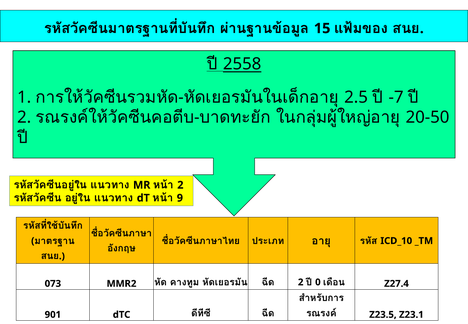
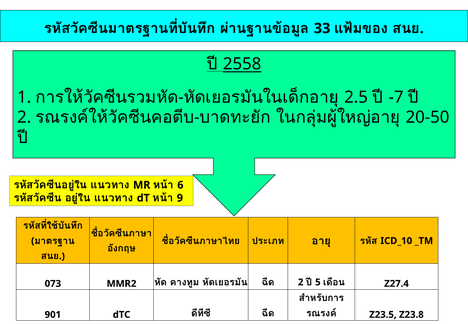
15: 15 -> 33
2 at (180, 185): 2 -> 6
0: 0 -> 5
Z23.1: Z23.1 -> Z23.8
